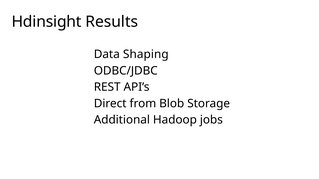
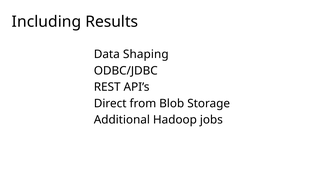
Hdinsight: Hdinsight -> Including
